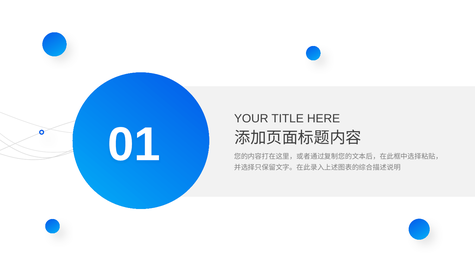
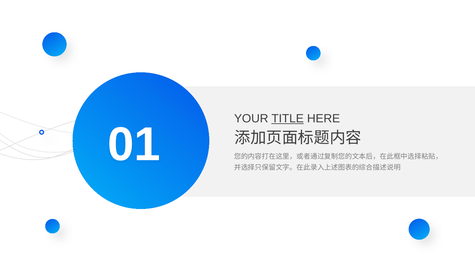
TITLE underline: none -> present
